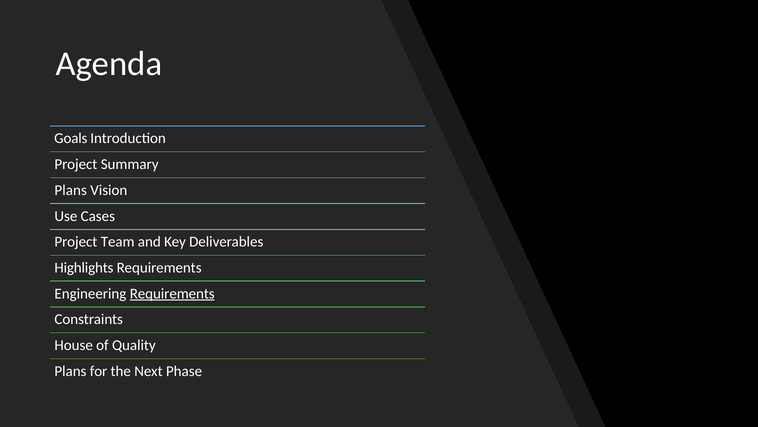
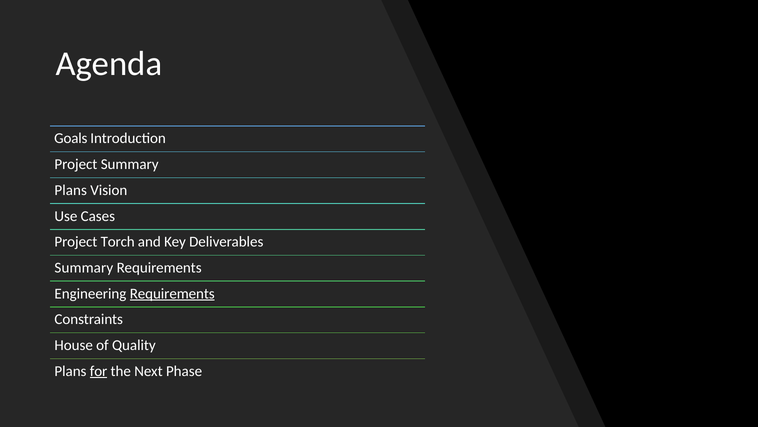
Team: Team -> Torch
Highlights at (84, 267): Highlights -> Summary
for underline: none -> present
